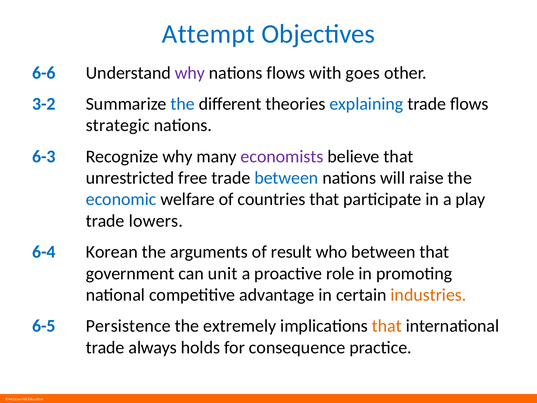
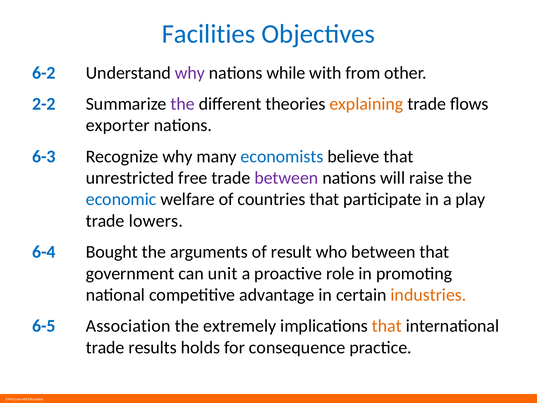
Attempt: Attempt -> Facilities
6-6: 6-6 -> 6-2
nations flows: flows -> while
goes: goes -> from
3-2: 3-2 -> 2-2
the at (183, 104) colour: blue -> purple
explaining colour: blue -> orange
strategic: strategic -> exporter
economists colour: purple -> blue
between at (286, 178) colour: blue -> purple
Korean: Korean -> Bought
Persistence: Persistence -> Association
always: always -> results
